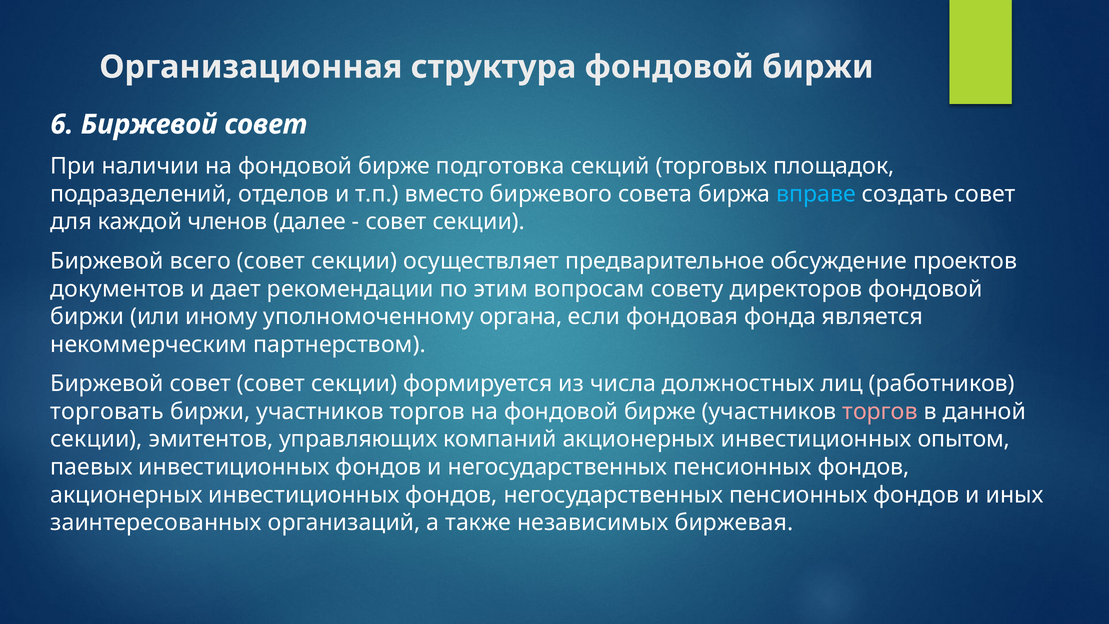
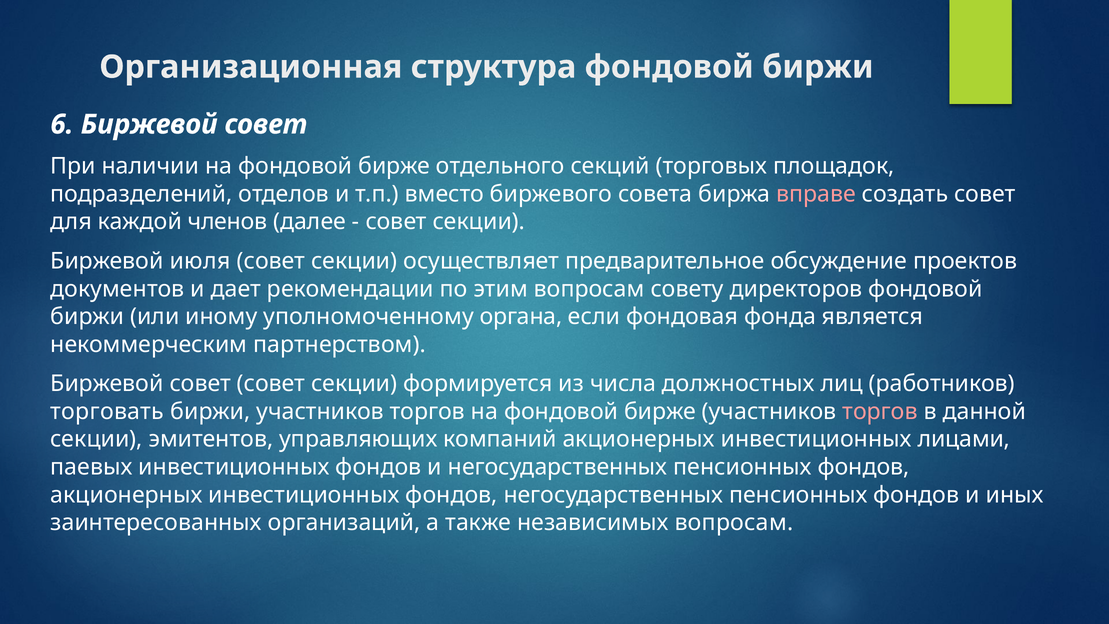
подготовка: подготовка -> отдельного
вправе colour: light blue -> pink
всего: всего -> июля
опытом: опытом -> лицами
независимых биржевая: биржевая -> вопросам
